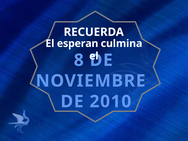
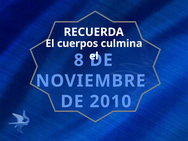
esperan: esperan -> cuerpos
